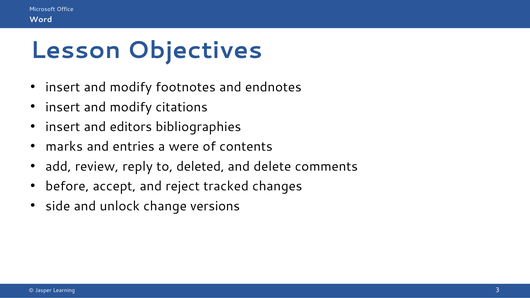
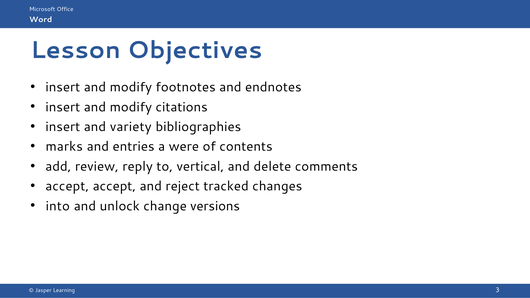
editors: editors -> variety
deleted: deleted -> vertical
before at (67, 186): before -> accept
side: side -> into
